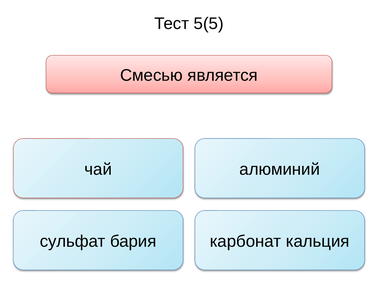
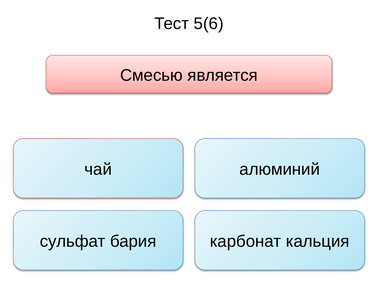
5(5: 5(5 -> 5(6
